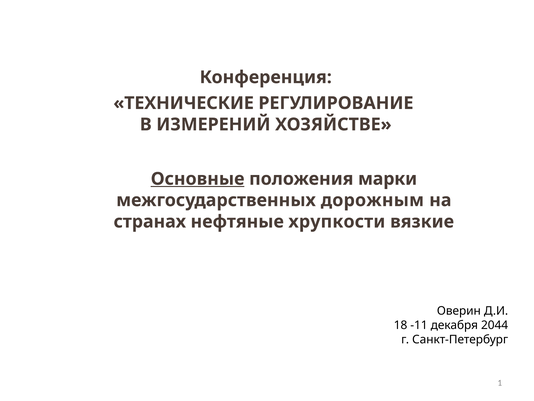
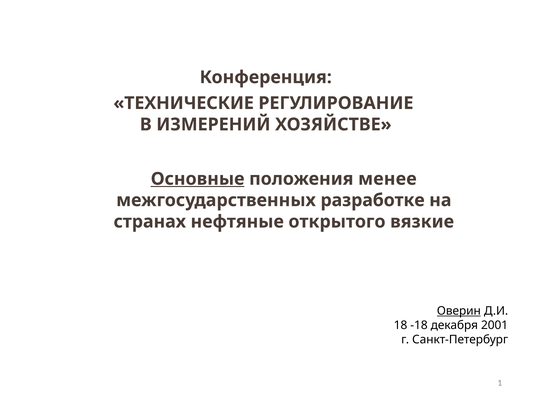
марки: марки -> менее
дорожным: дорожным -> разработке
хрупкости: хрупкости -> открытого
Оверин underline: none -> present
-11: -11 -> -18
2044: 2044 -> 2001
